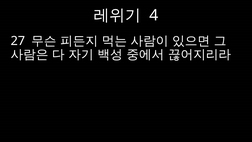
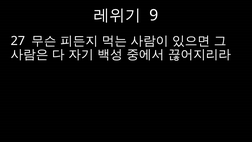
4: 4 -> 9
